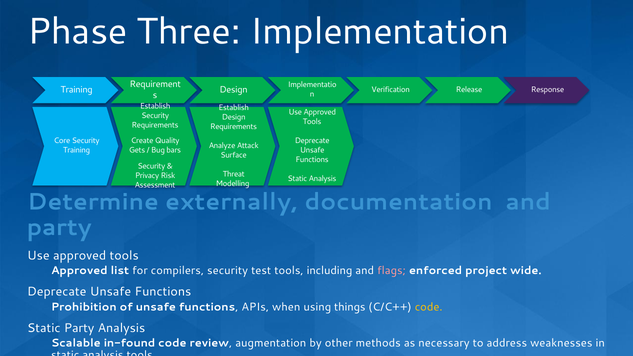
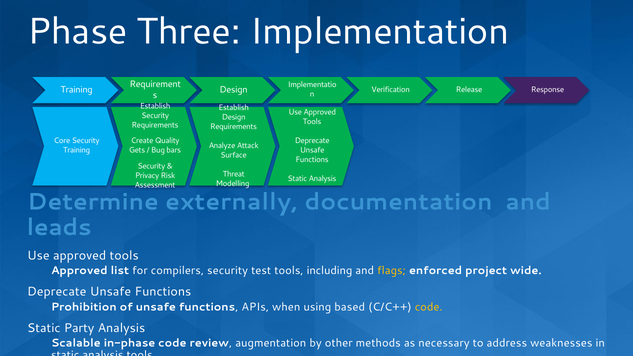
party at (59, 228): party -> leads
flags colour: pink -> yellow
things: things -> based
in-found: in-found -> in-phase
